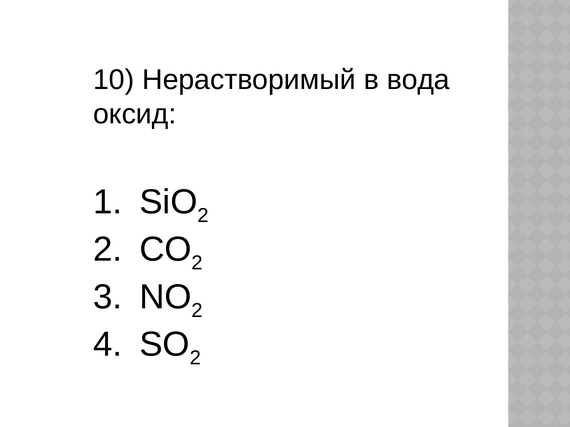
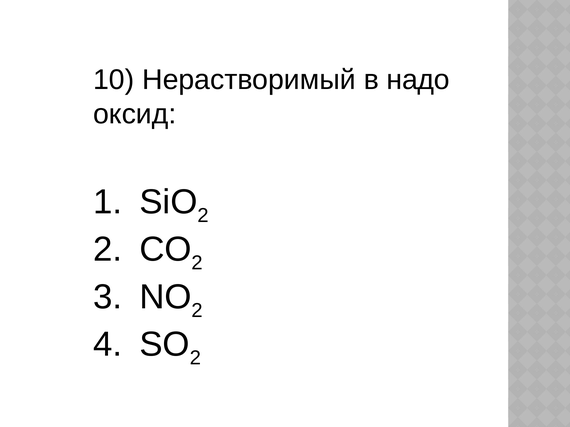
вода: вода -> надо
